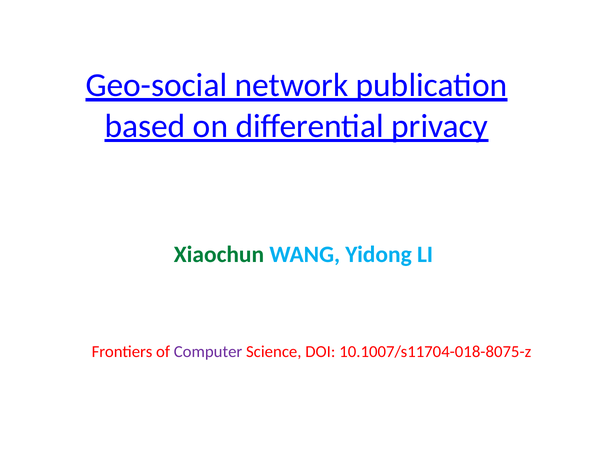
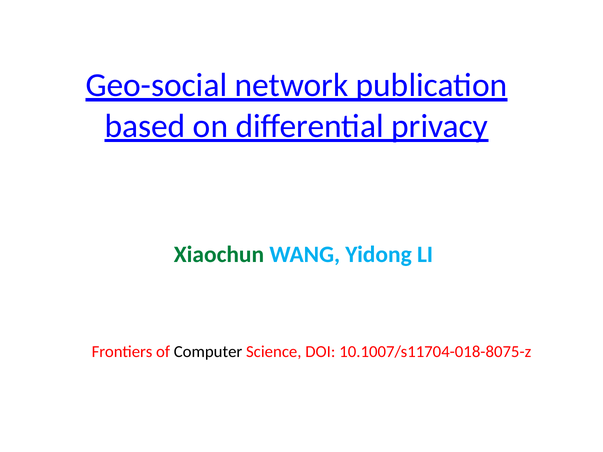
Computer colour: purple -> black
